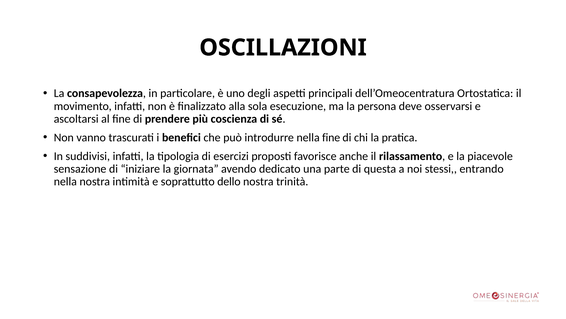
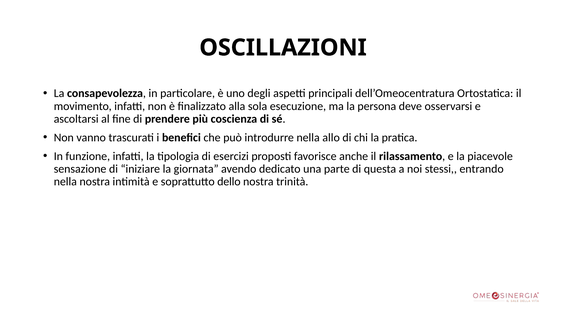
nella fine: fine -> allo
suddivisi: suddivisi -> funzione
